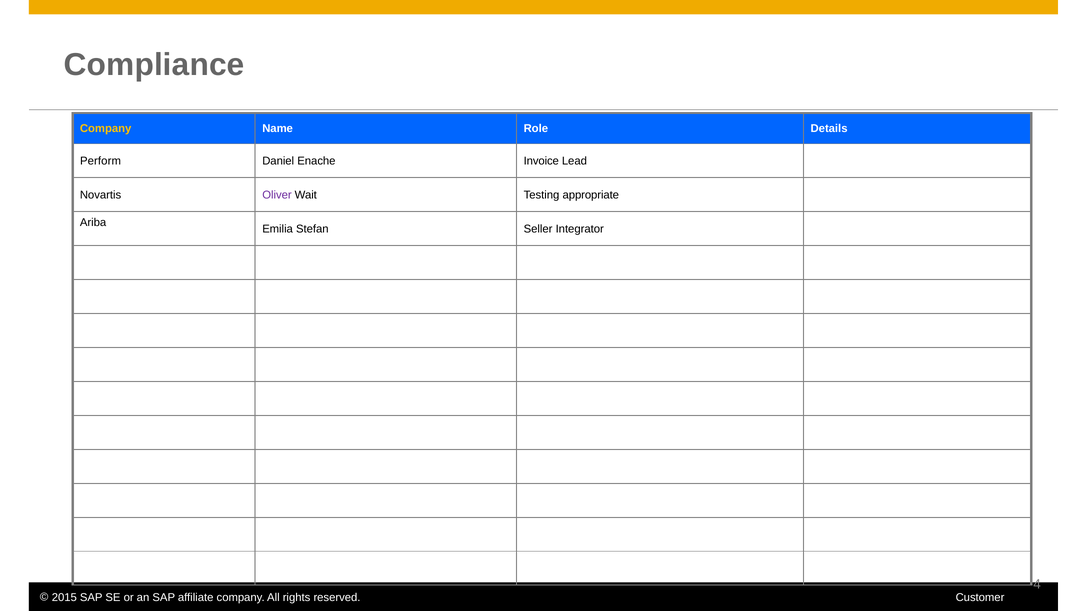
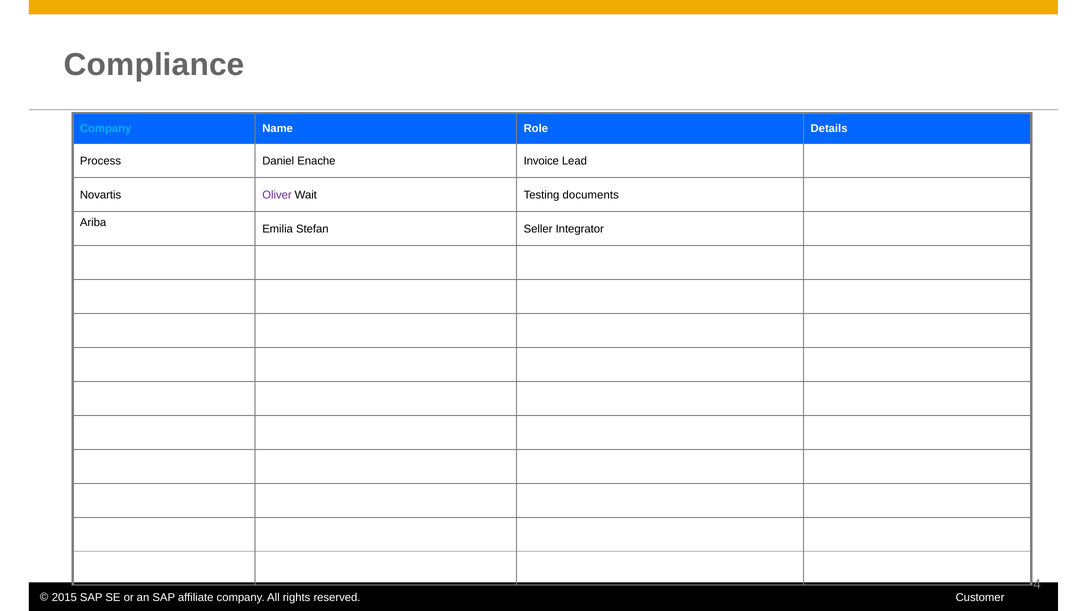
Company at (106, 129) colour: yellow -> light blue
Perform: Perform -> Process
appropriate: appropriate -> documents
